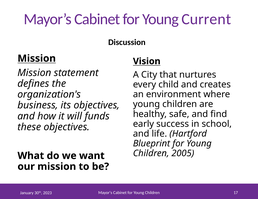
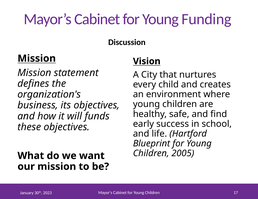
Current: Current -> Funding
